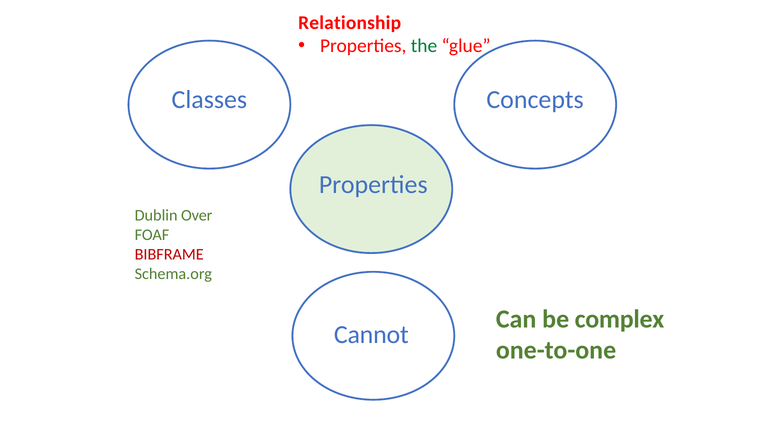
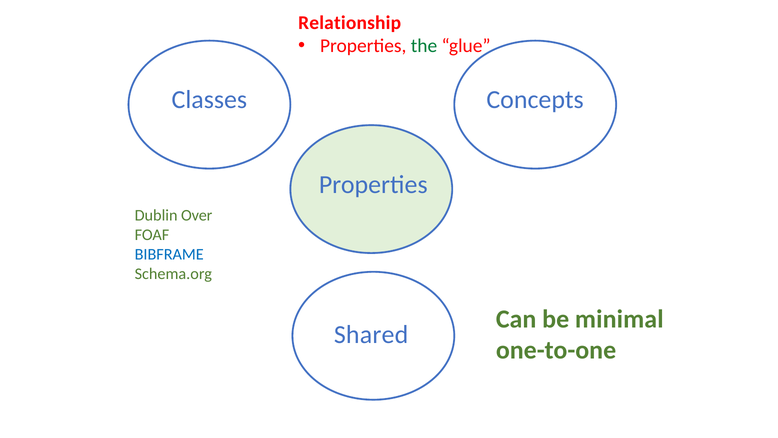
BIBFRAME colour: red -> blue
complex: complex -> minimal
Cannot: Cannot -> Shared
